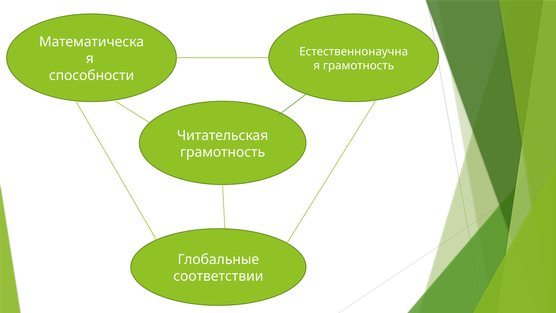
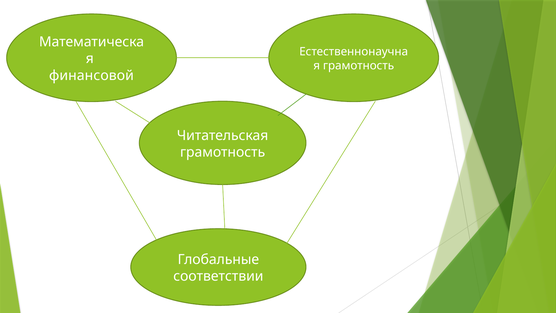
способности: способности -> финансовой
